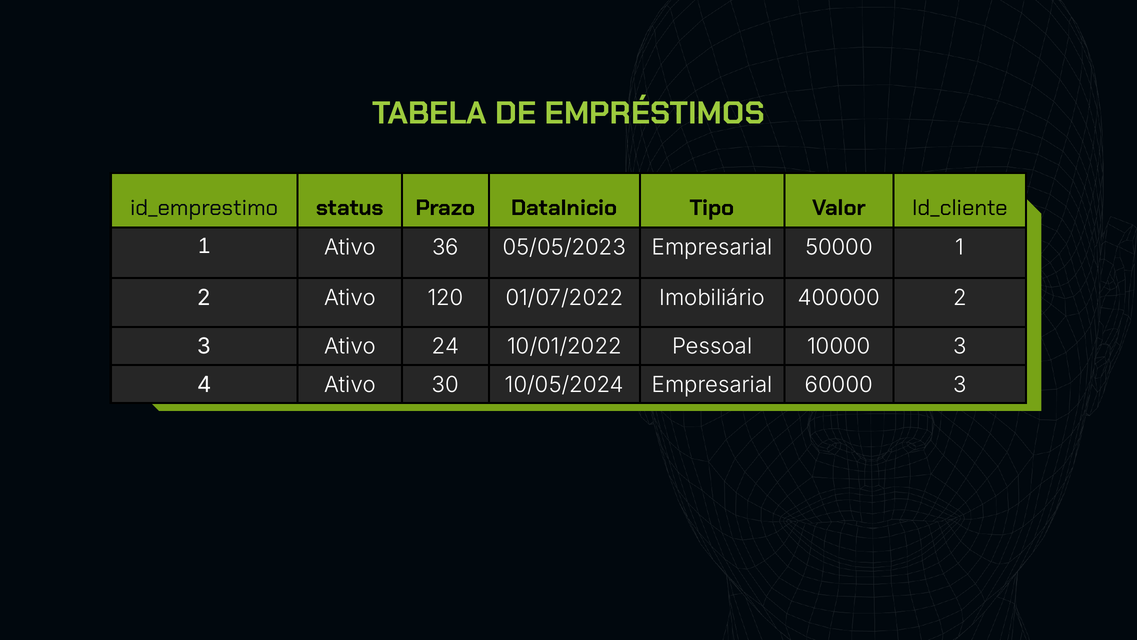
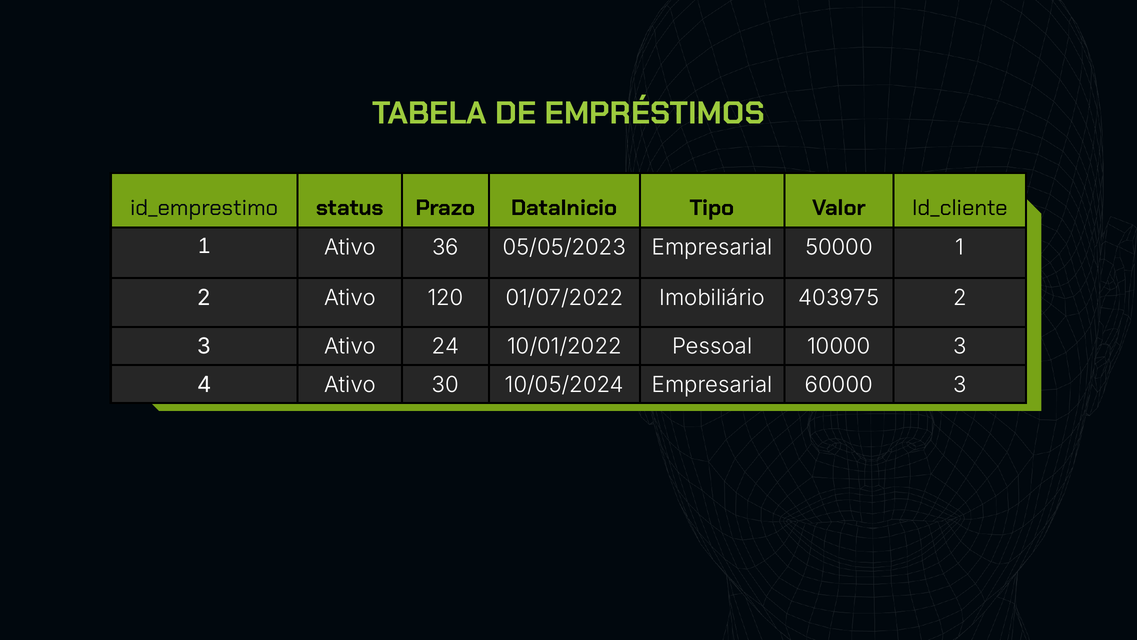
400000: 400000 -> 403975
